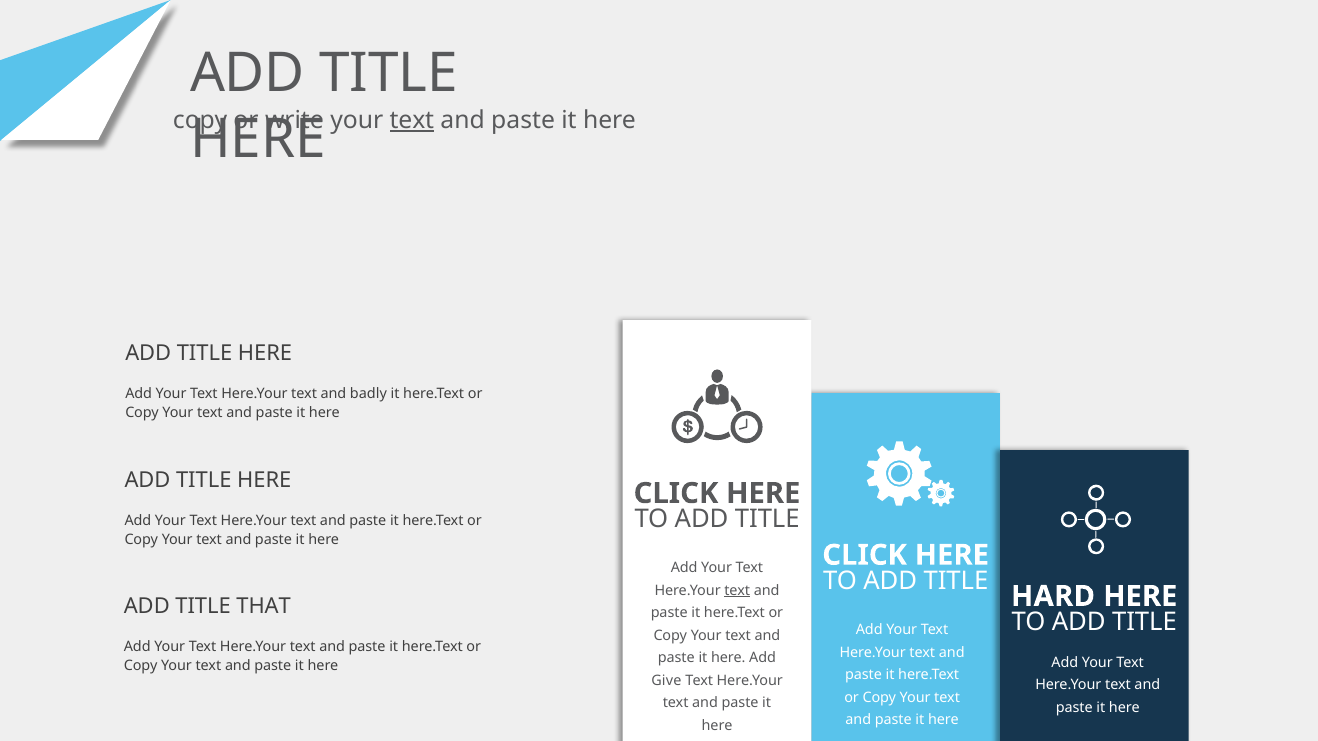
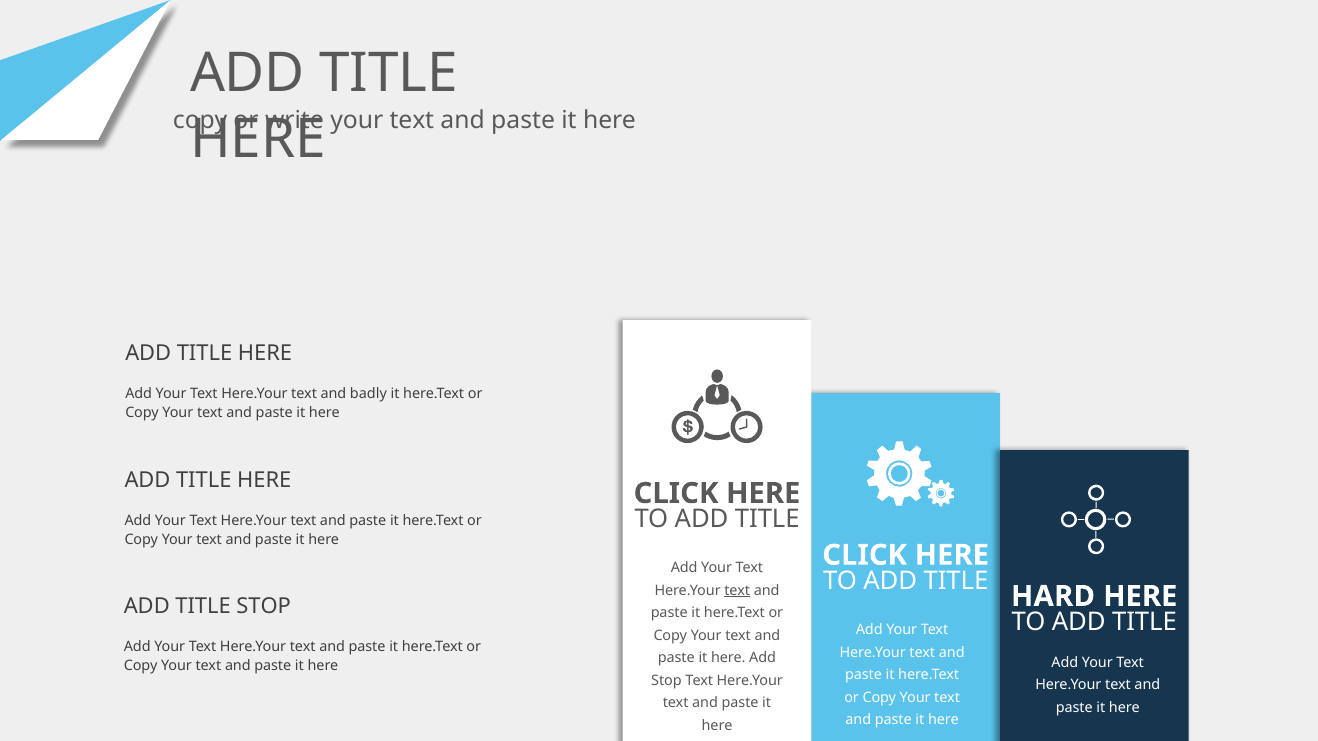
text at (412, 121) underline: present -> none
TITLE THAT: THAT -> STOP
Give at (666, 681): Give -> Stop
